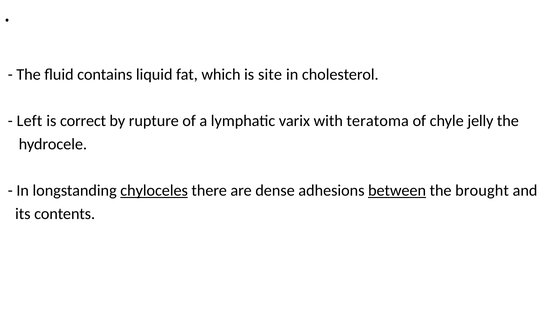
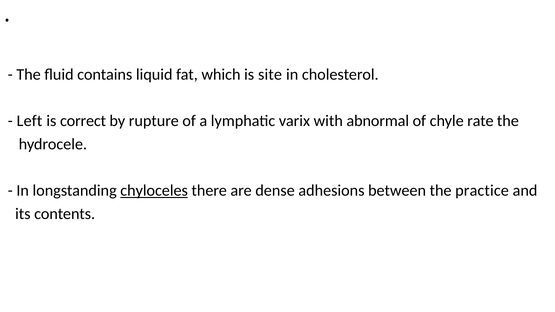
teratoma: teratoma -> abnormal
jelly: jelly -> rate
between underline: present -> none
brought: brought -> practice
